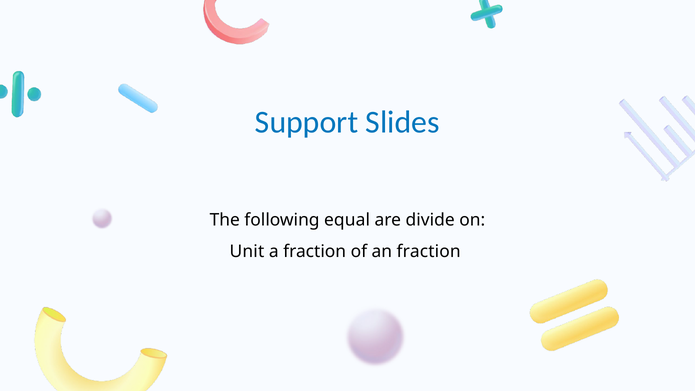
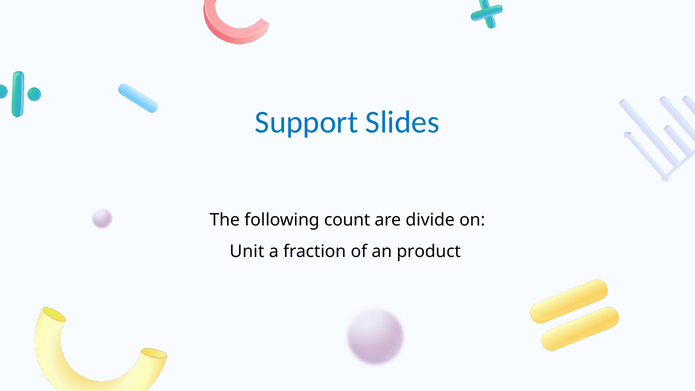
equal: equal -> count
an fraction: fraction -> product
